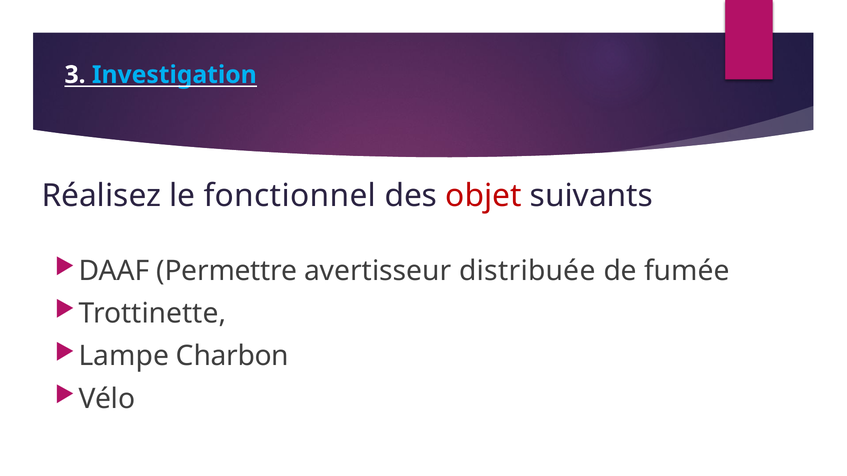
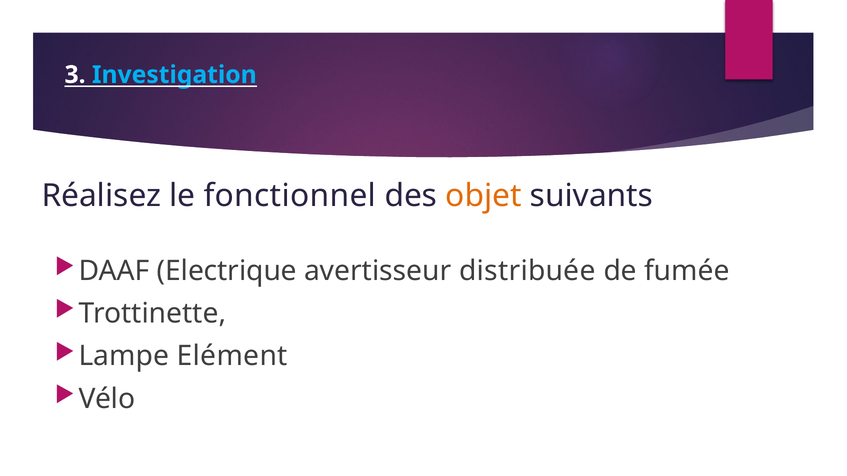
objet colour: red -> orange
Permettre: Permettre -> Electrique
Charbon: Charbon -> Elément
